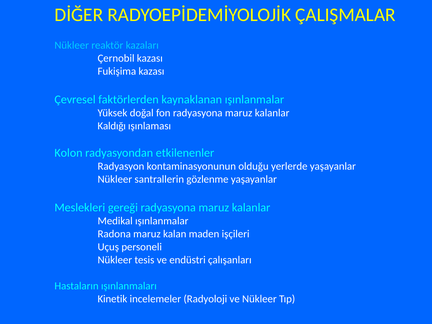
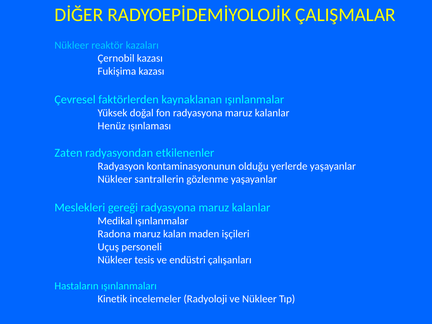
Kaldığı: Kaldığı -> Henüz
Kolon: Kolon -> Zaten
